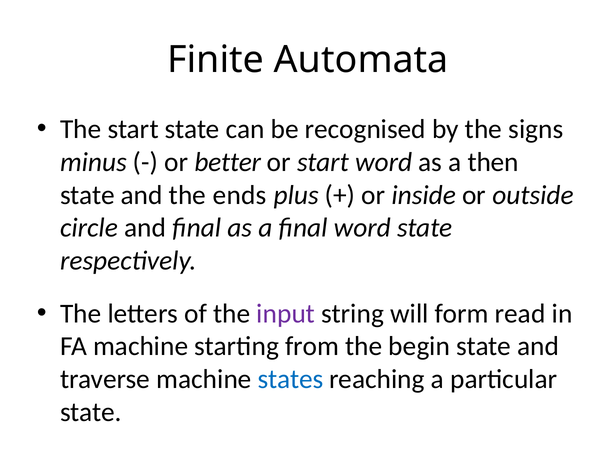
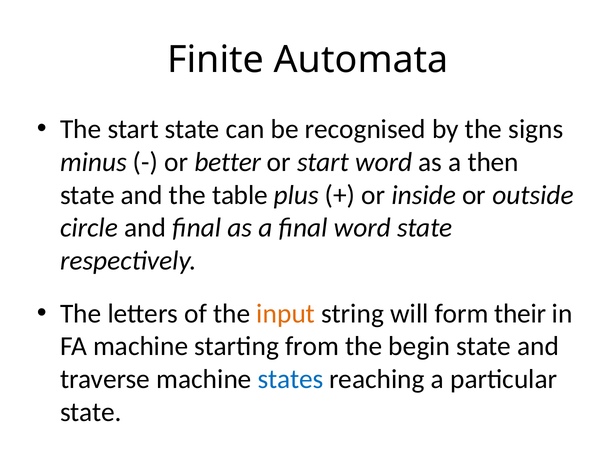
ends: ends -> table
input colour: purple -> orange
read: read -> their
